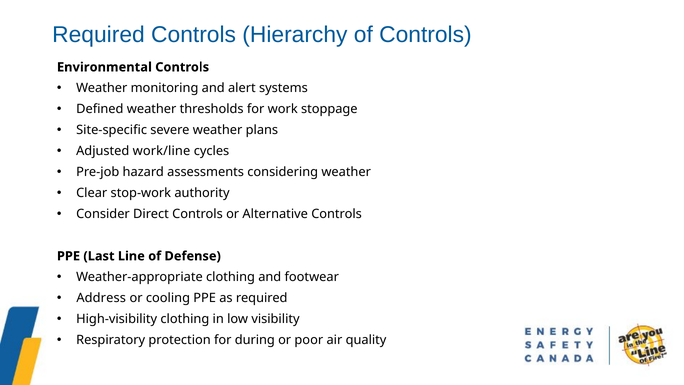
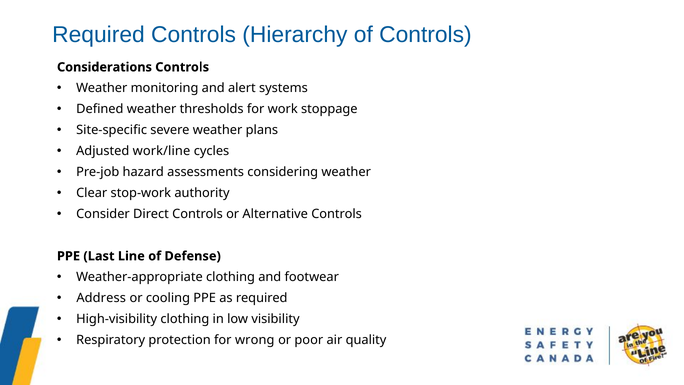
Environmental: Environmental -> Considerations
during: during -> wrong
